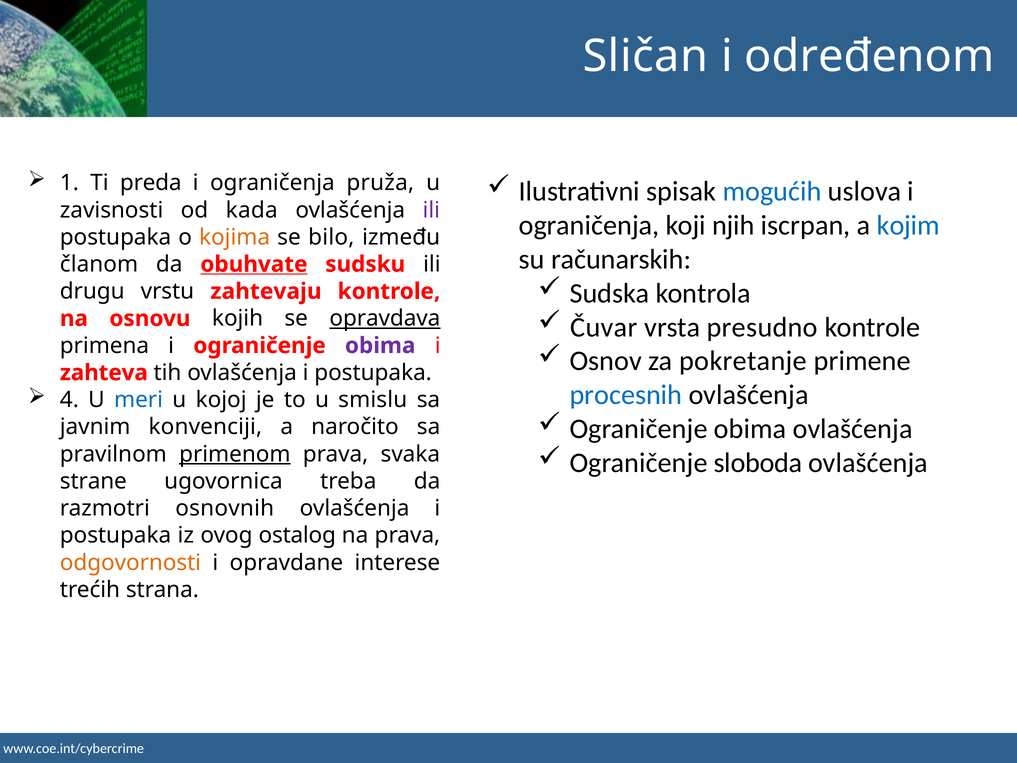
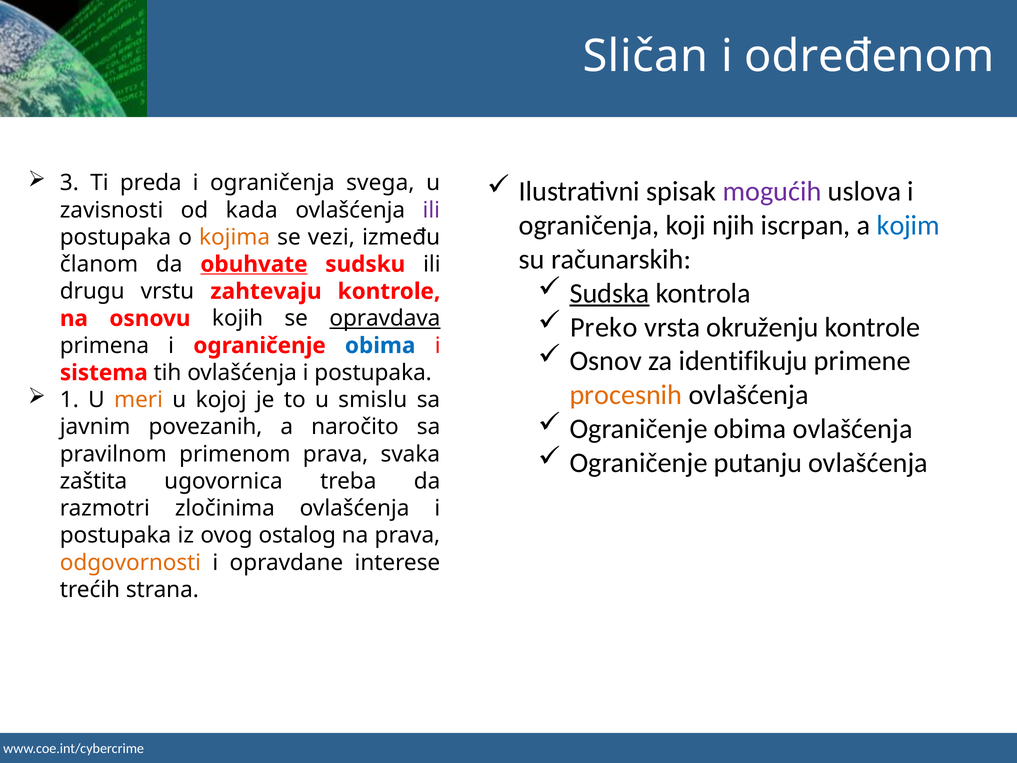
1: 1 -> 3
pruža: pruža -> svega
mogućih colour: blue -> purple
bilo: bilo -> vezi
Sudska underline: none -> present
Čuvar: Čuvar -> Preko
presudno: presudno -> okruženju
obima at (380, 346) colour: purple -> blue
pokretanje: pokretanje -> identifikuju
zahteva: zahteva -> sistema
procesnih colour: blue -> orange
4: 4 -> 1
meri colour: blue -> orange
konvenciji: konvenciji -> povezanih
primenom underline: present -> none
sloboda: sloboda -> putanju
strane: strane -> zaštita
osnovnih: osnovnih -> zločinima
